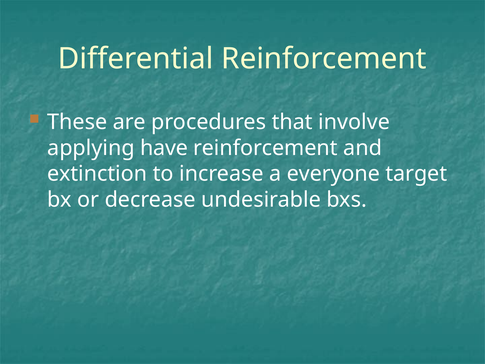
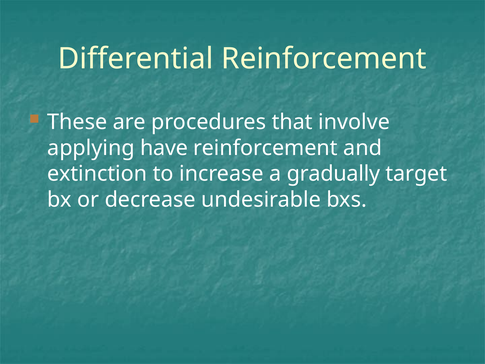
everyone: everyone -> gradually
